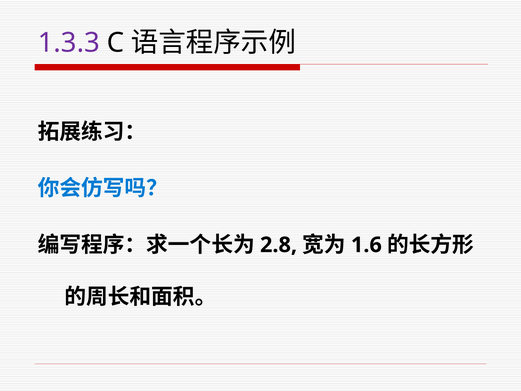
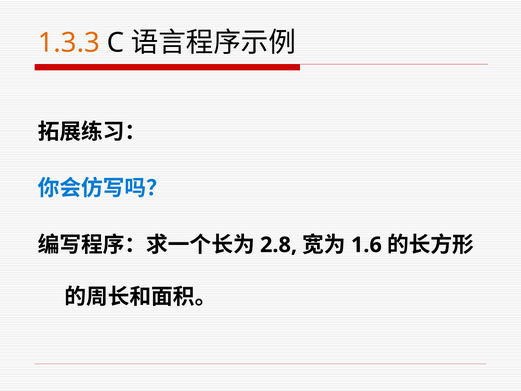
1.3.3 colour: purple -> orange
